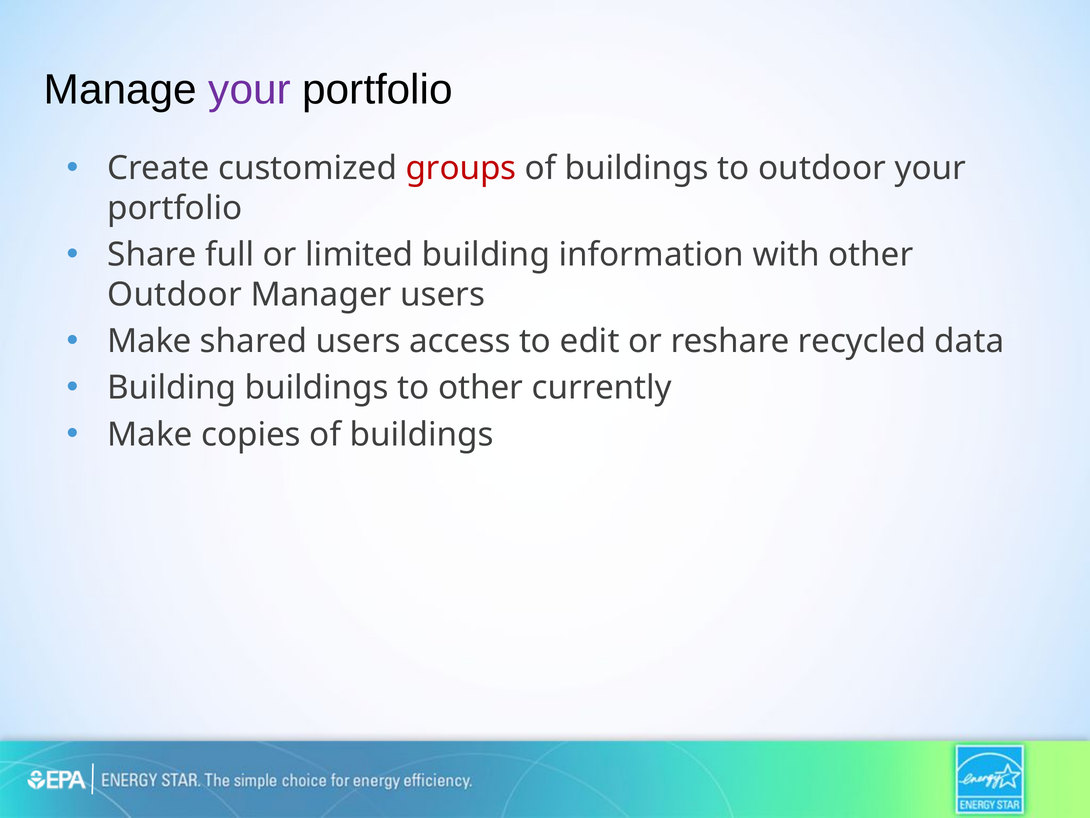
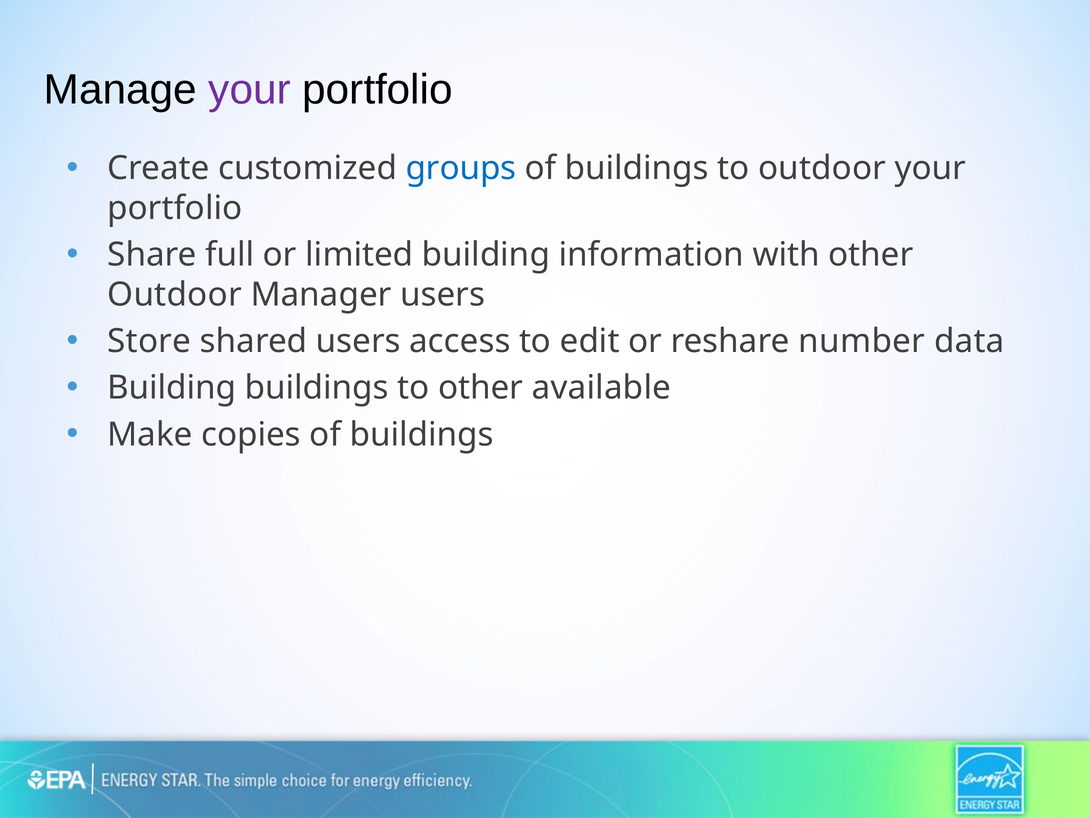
groups colour: red -> blue
Make at (150, 341): Make -> Store
recycled: recycled -> number
currently: currently -> available
